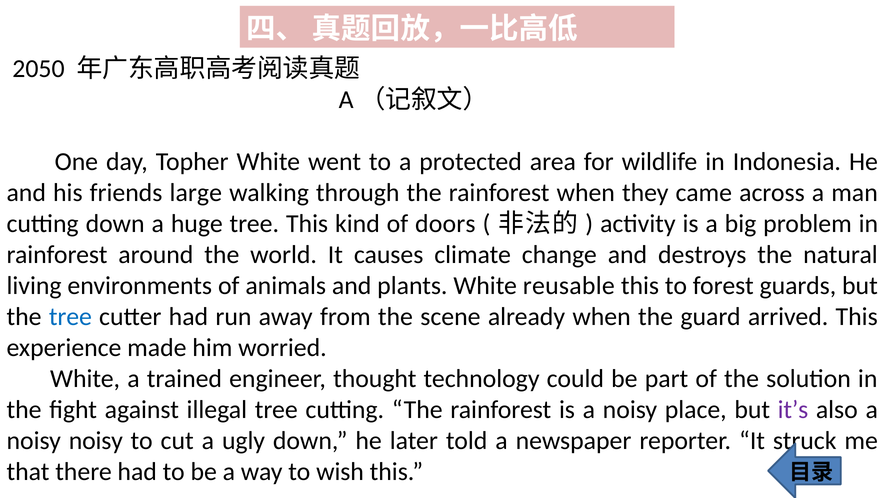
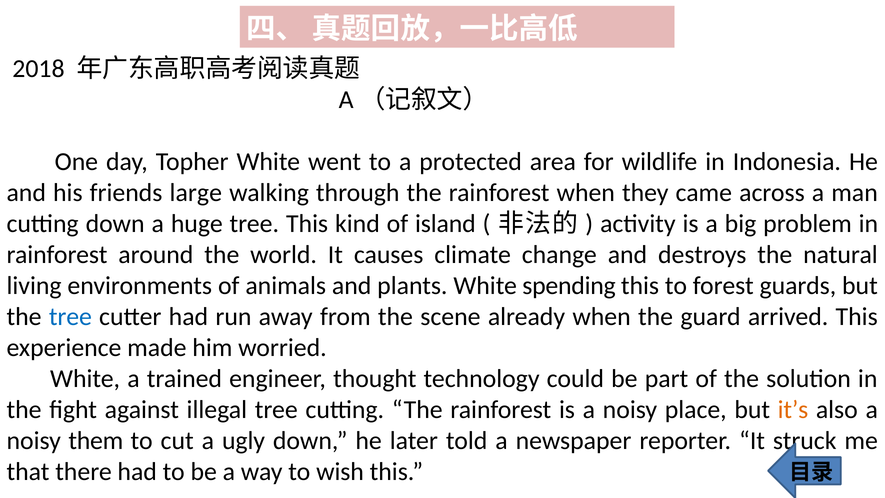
2050: 2050 -> 2018
doors: doors -> island
reusable: reusable -> spending
it’s colour: purple -> orange
noisy noisy: noisy -> them
